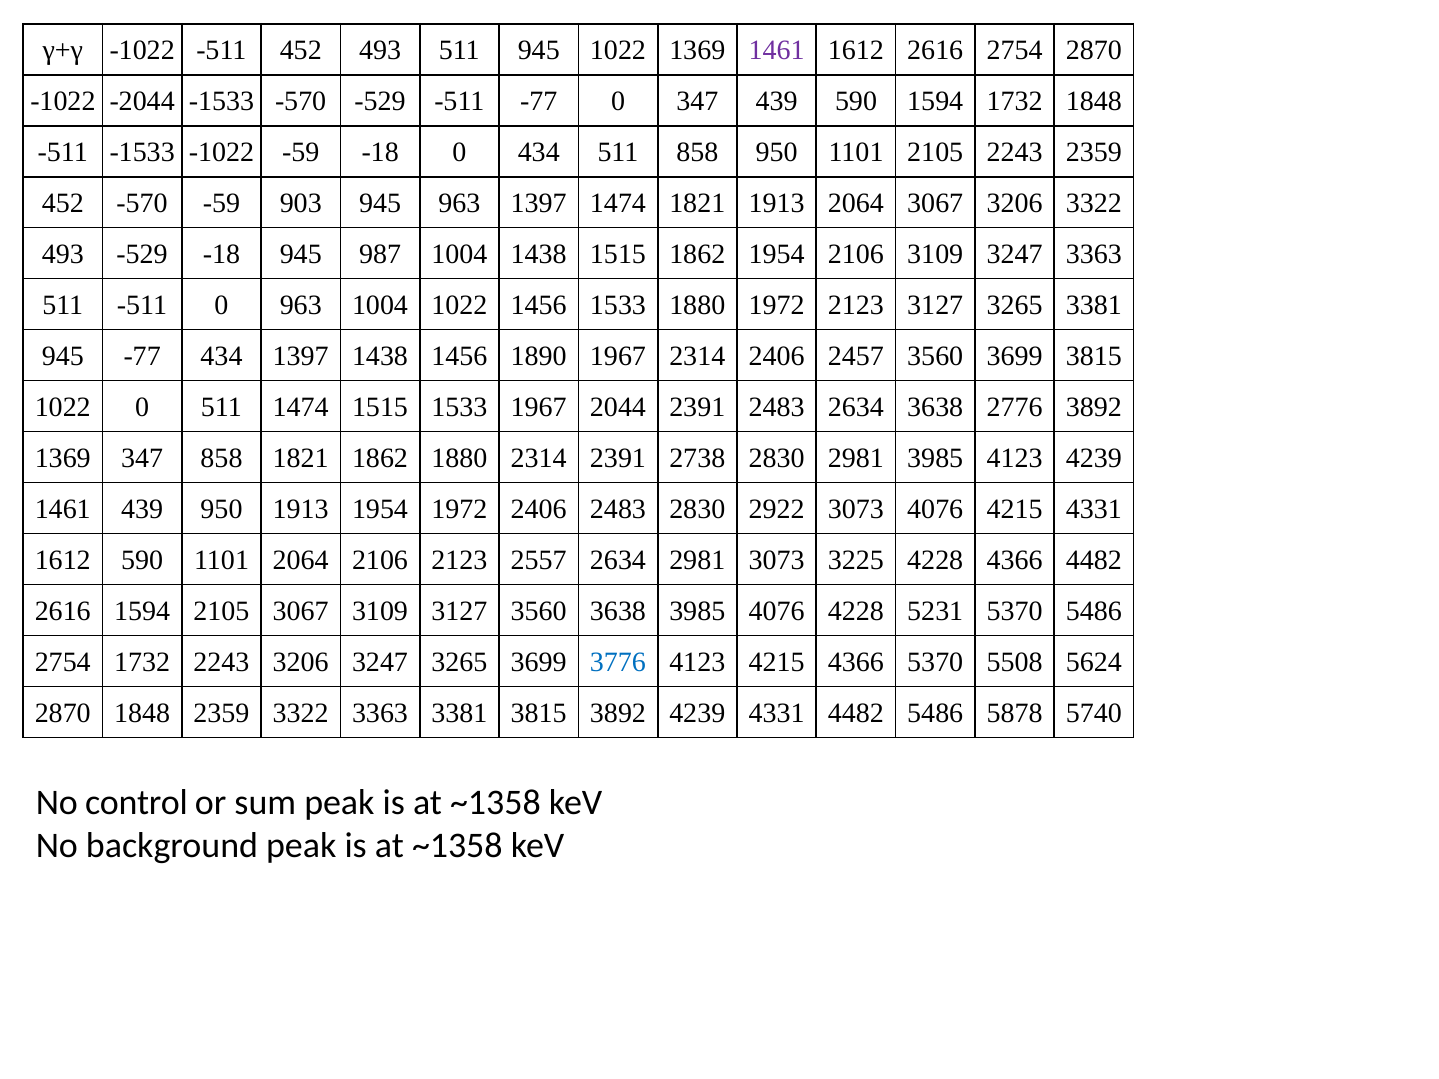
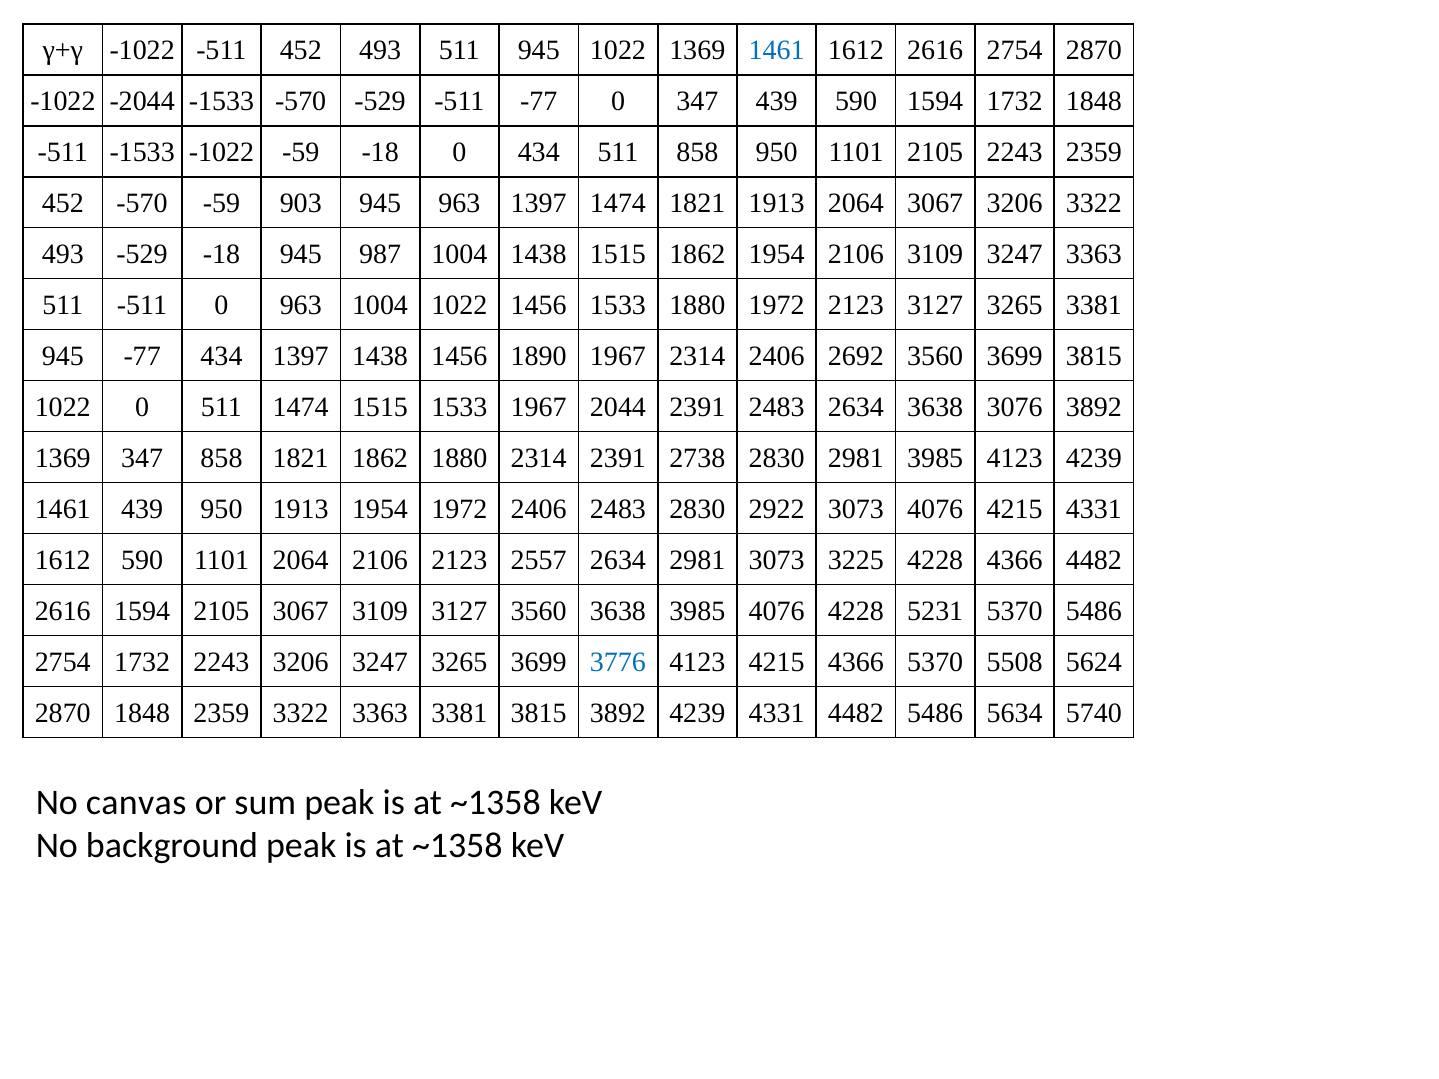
1461 at (777, 50) colour: purple -> blue
2457: 2457 -> 2692
2776: 2776 -> 3076
5878: 5878 -> 5634
control: control -> canvas
